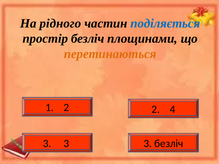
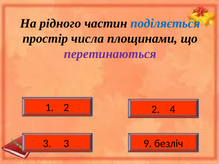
простір безліч: безліч -> числа
перетинаються colour: orange -> purple
3 3 3: 3 -> 9
